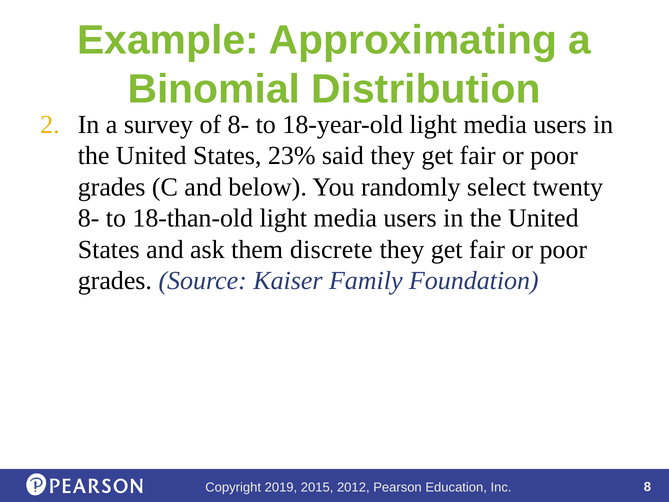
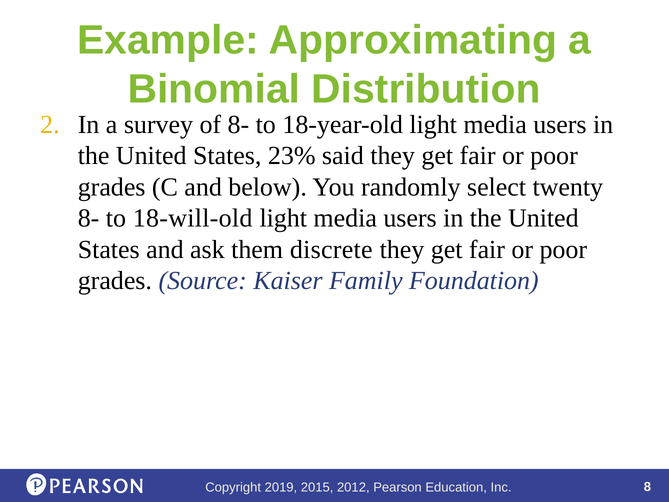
18-than-old: 18-than-old -> 18-will-old
